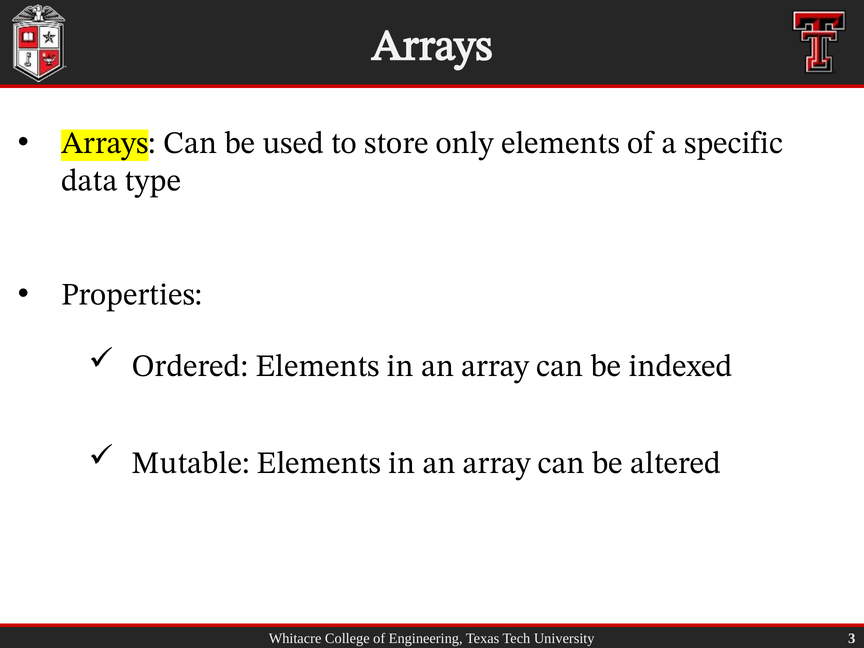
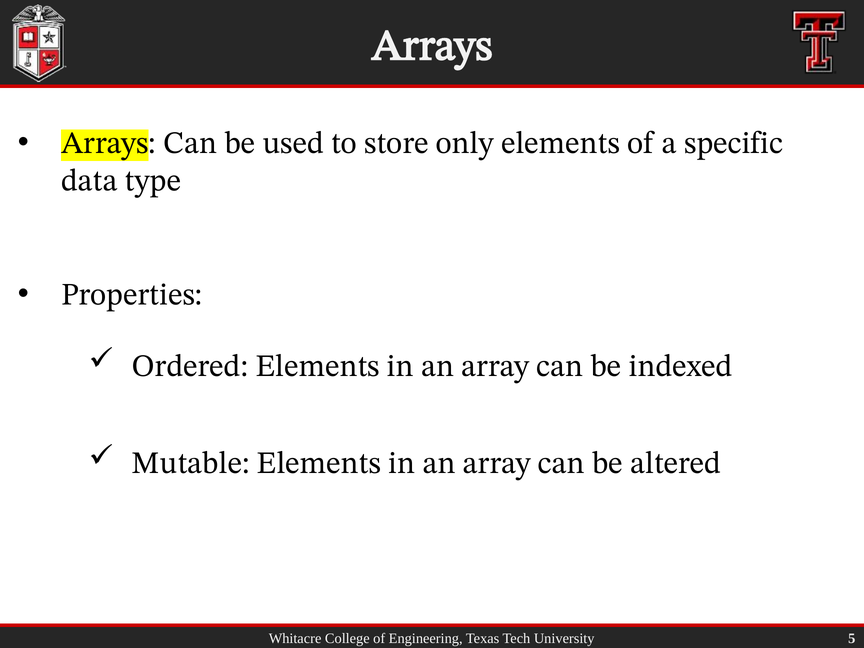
3: 3 -> 5
